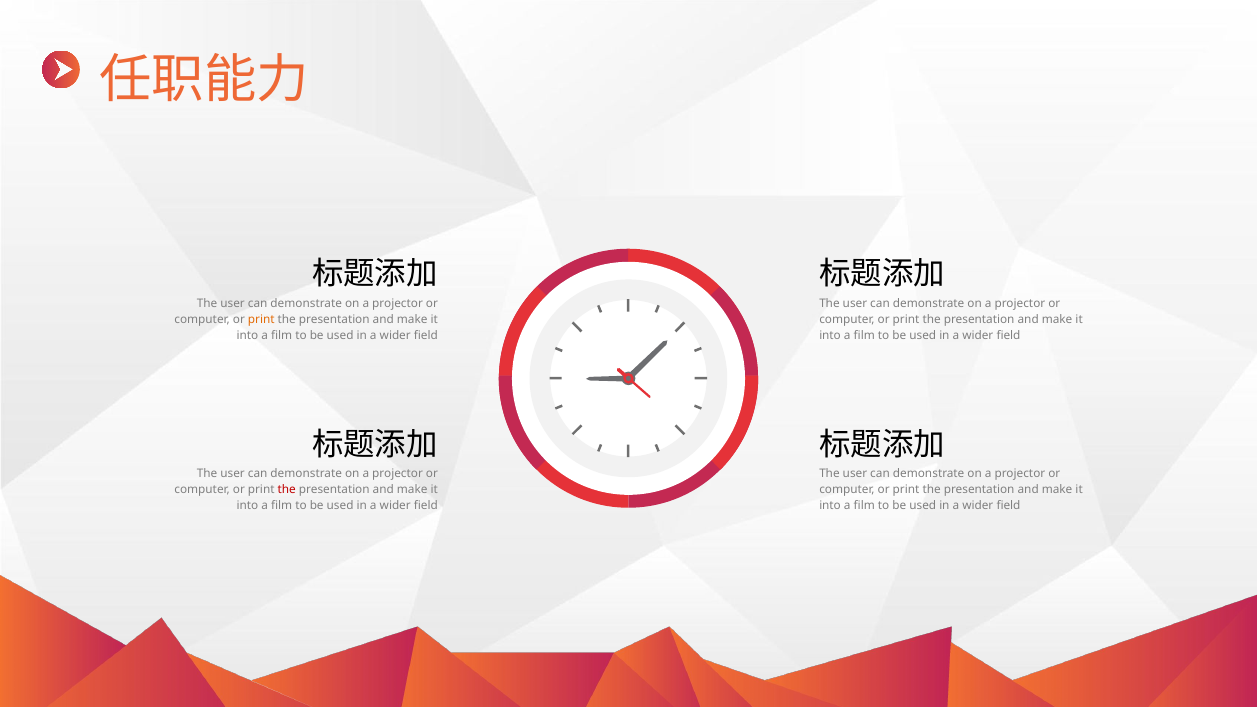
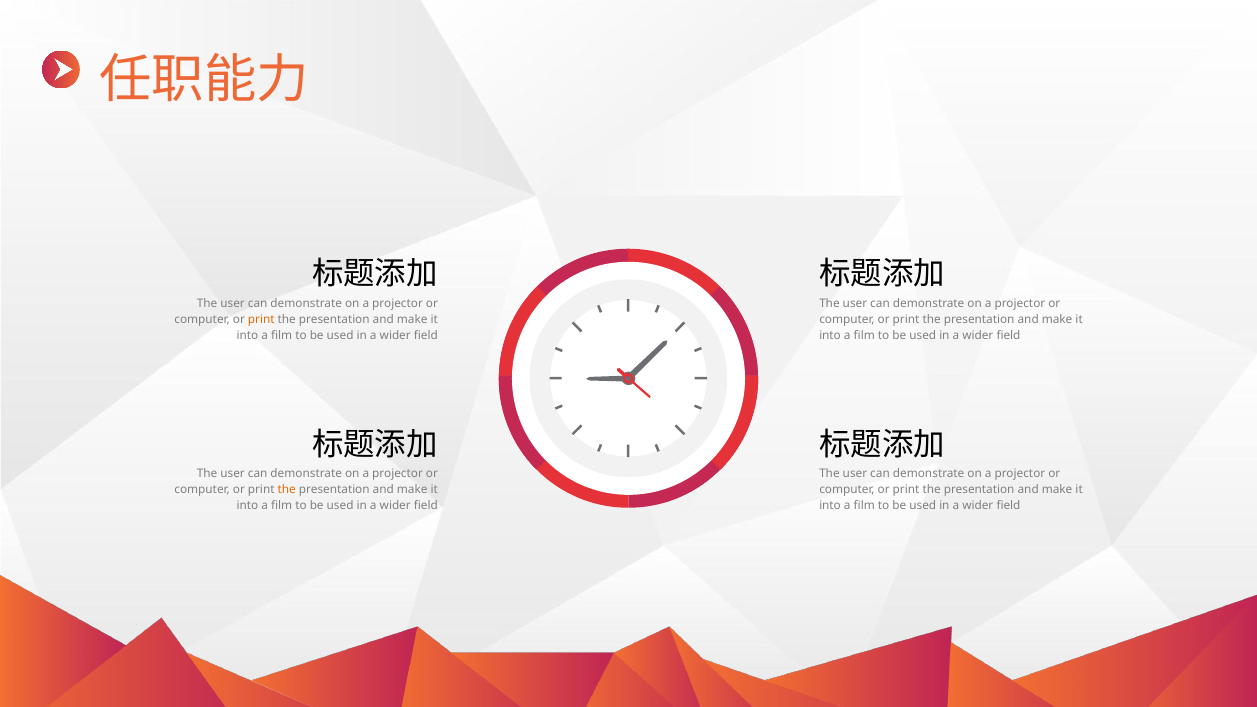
the at (287, 490) colour: red -> orange
